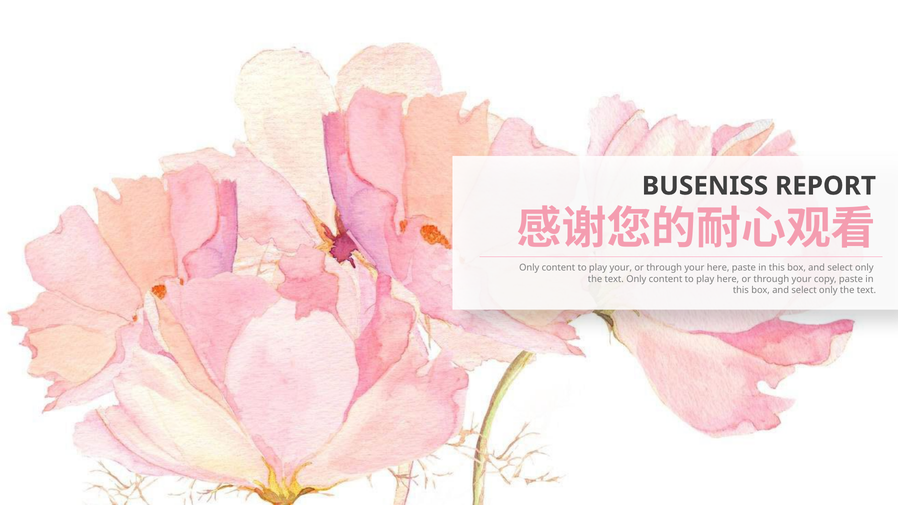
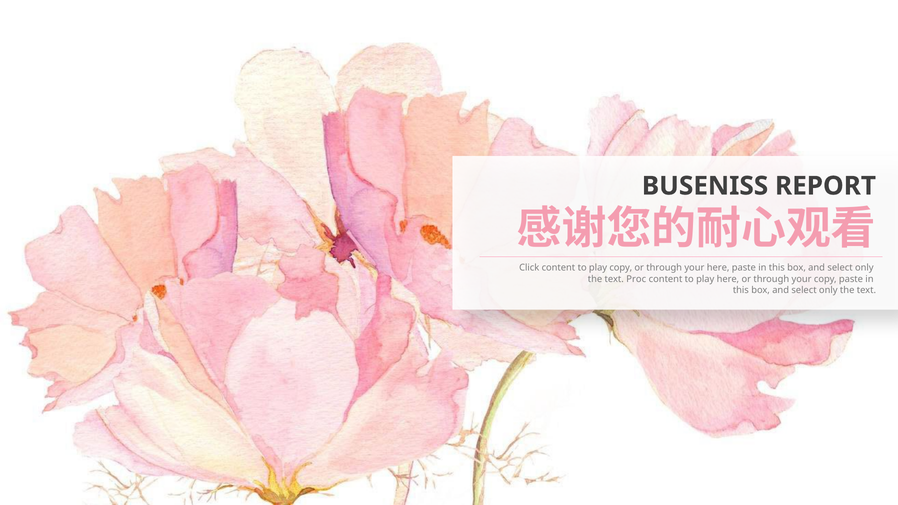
Only at (529, 268): Only -> Click
play your: your -> copy
text Only: Only -> Proc
